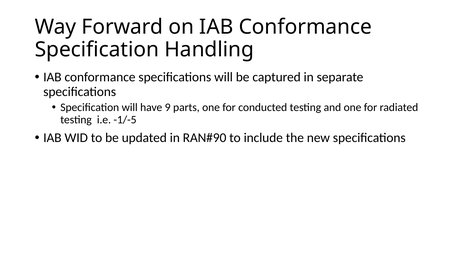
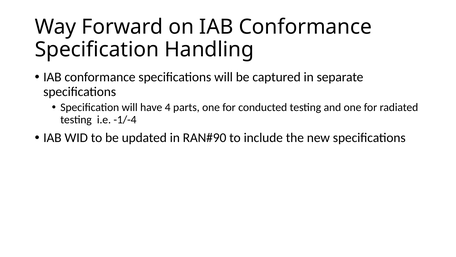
9: 9 -> 4
-1/-5: -1/-5 -> -1/-4
